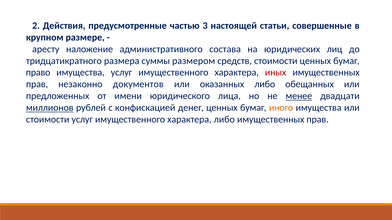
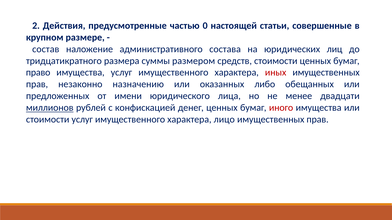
3: 3 -> 0
аресту: аресту -> состав
документов: документов -> назначению
менее underline: present -> none
иного colour: orange -> red
характера либо: либо -> лицо
